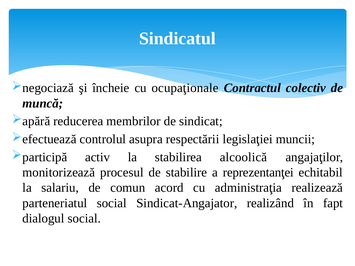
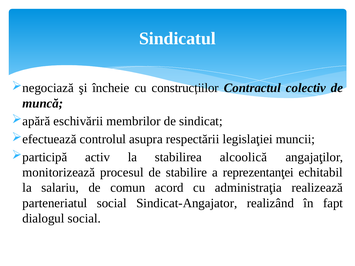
ocupaţionale: ocupaţionale -> construcțiilor
reducerea: reducerea -> eschivării
